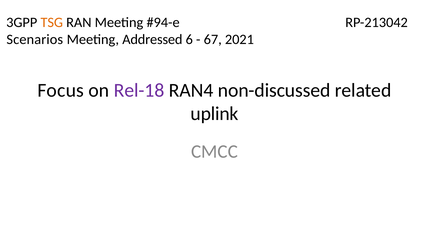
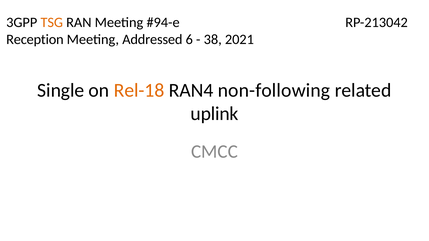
Scenarios: Scenarios -> Reception
67: 67 -> 38
Focus: Focus -> Single
Rel-18 colour: purple -> orange
non-discussed: non-discussed -> non-following
